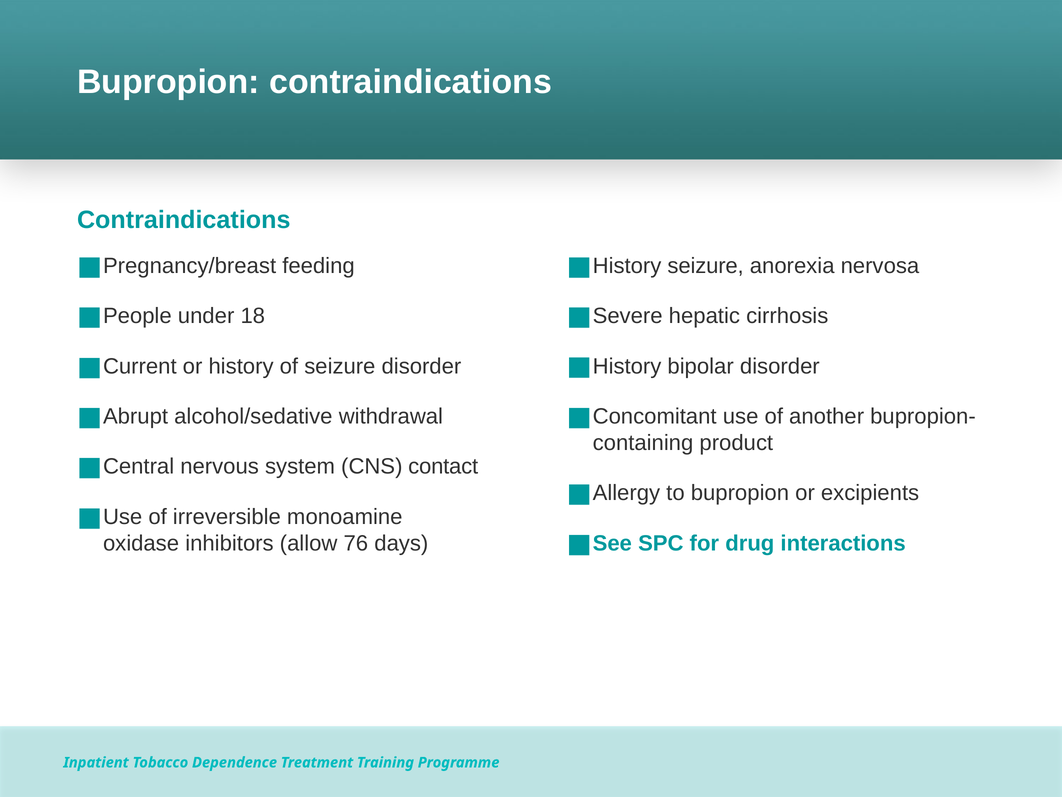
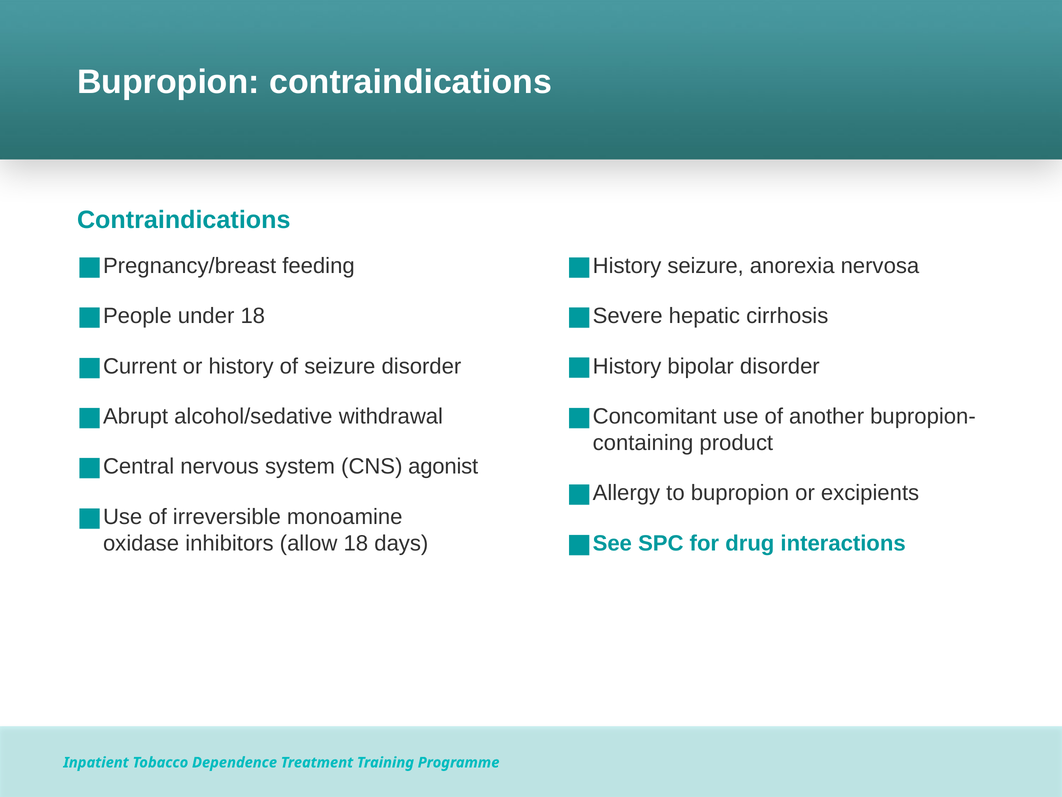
contact: contact -> agonist
allow 76: 76 -> 18
